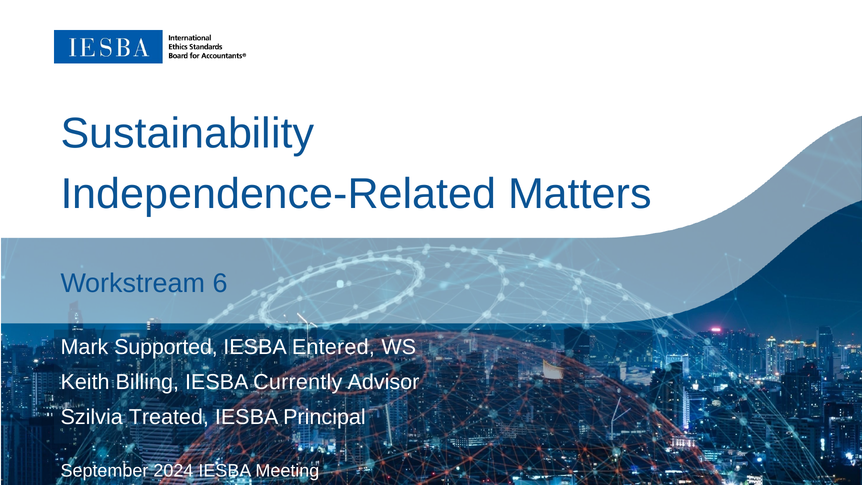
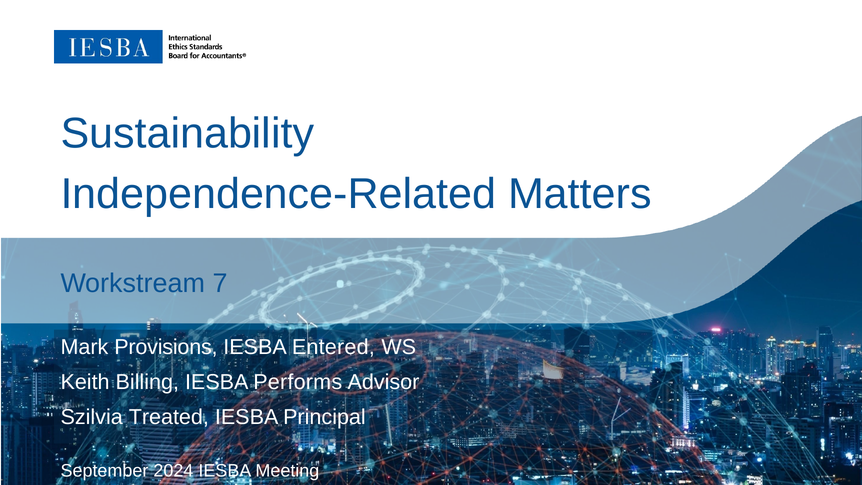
6: 6 -> 7
Supported: Supported -> Provisions
Currently: Currently -> Performs
